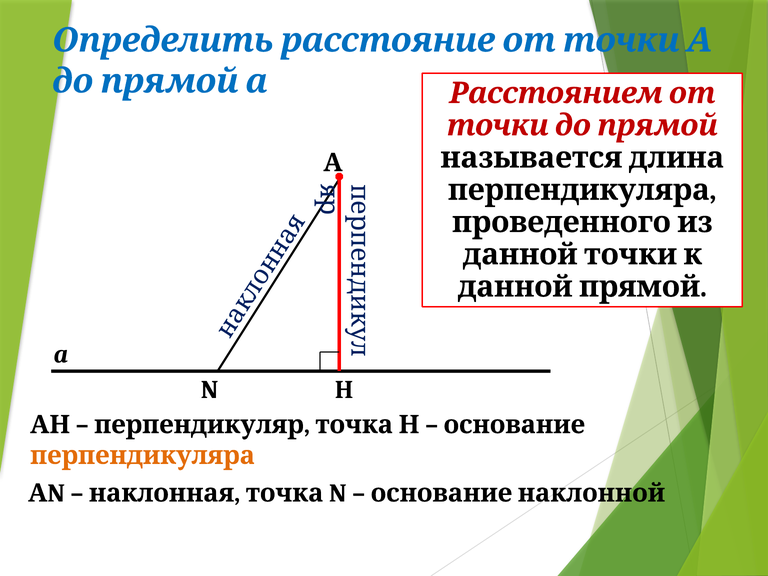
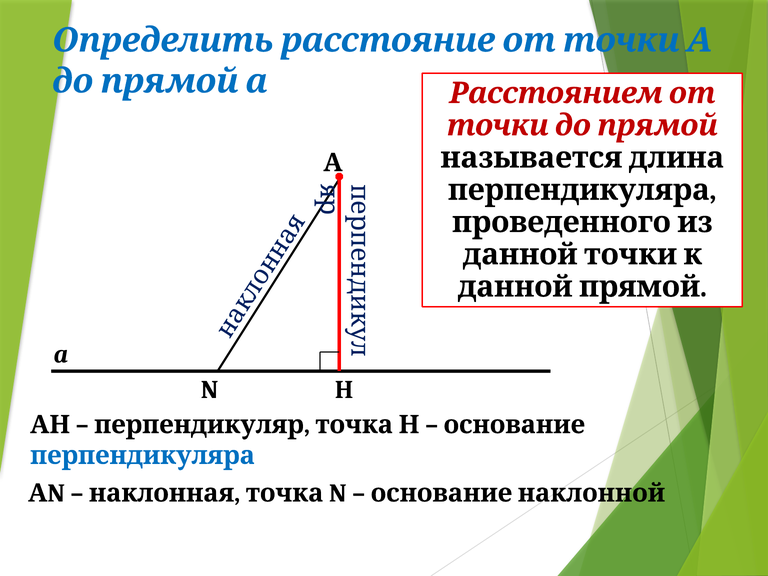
перпендикуляра at (143, 455) colour: orange -> blue
